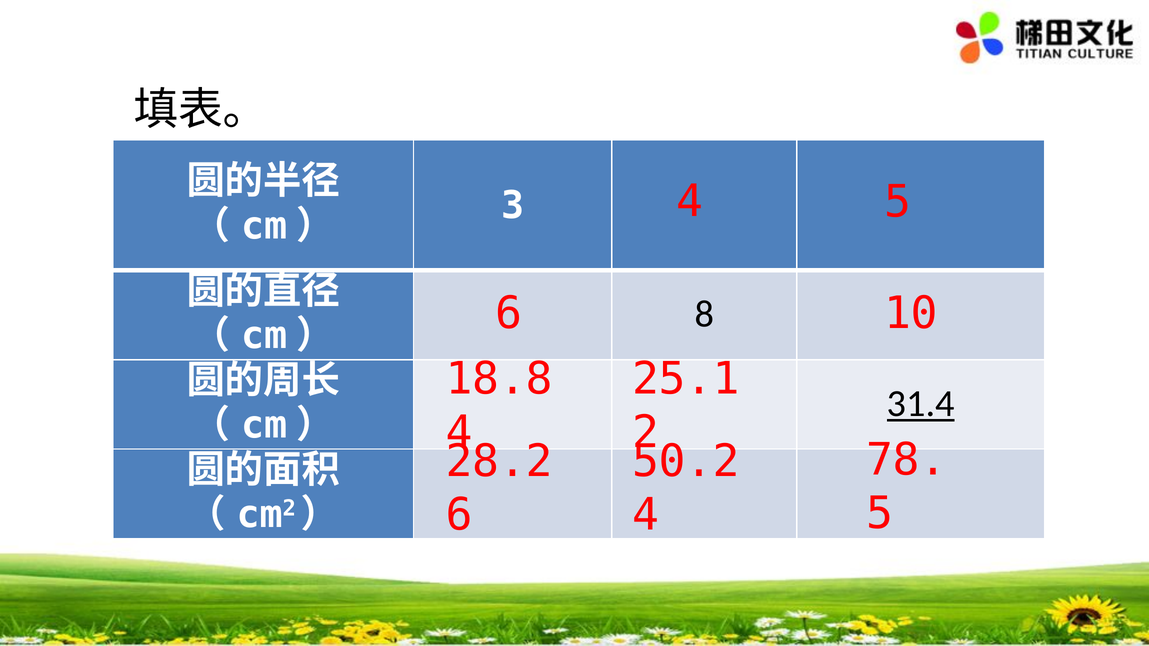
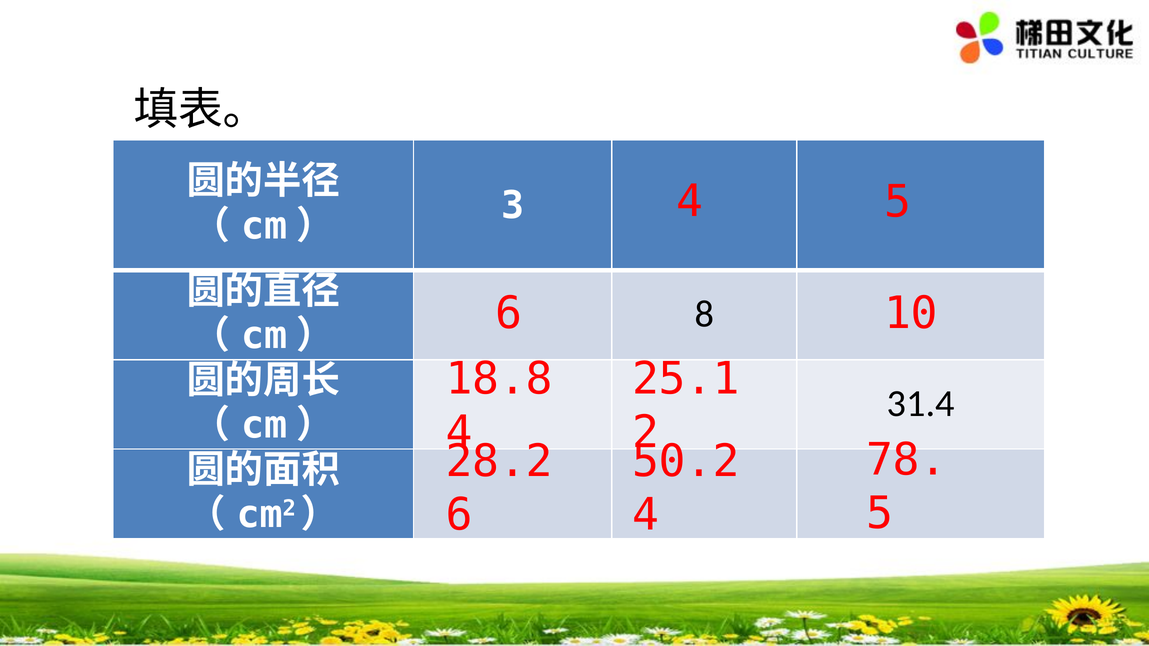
31.4 underline: present -> none
